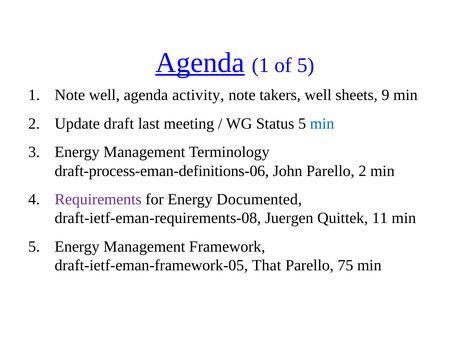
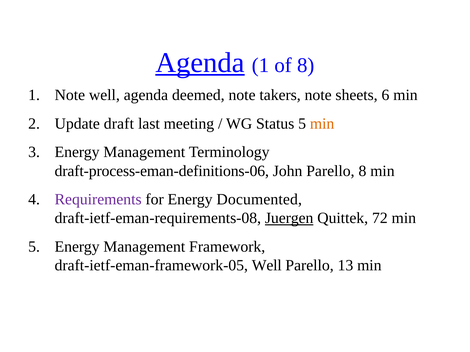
of 5: 5 -> 8
activity: activity -> deemed
takers well: well -> note
9: 9 -> 6
min at (322, 124) colour: blue -> orange
Parello 2: 2 -> 8
Juergen underline: none -> present
11: 11 -> 72
draft-ietf-eman-framework-05 That: That -> Well
75: 75 -> 13
